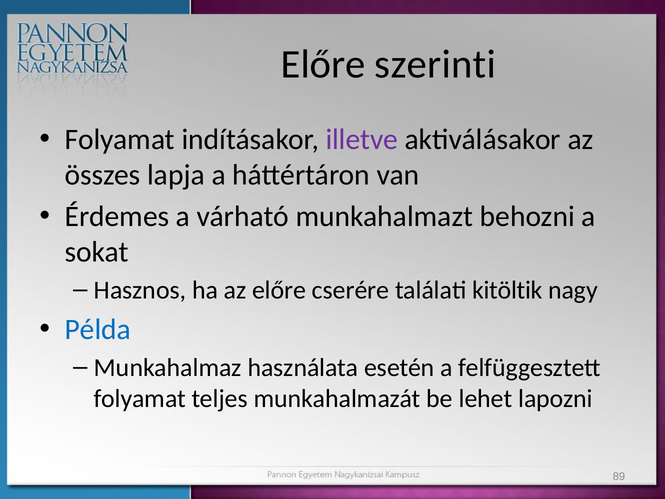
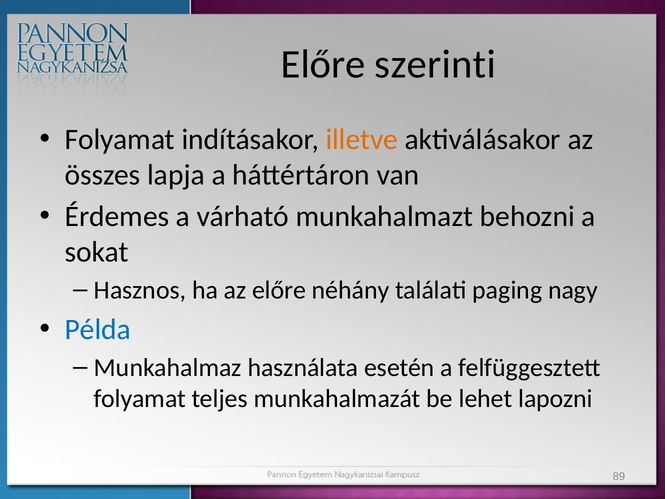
illetve colour: purple -> orange
cserére: cserére -> néhány
kitöltik: kitöltik -> paging
